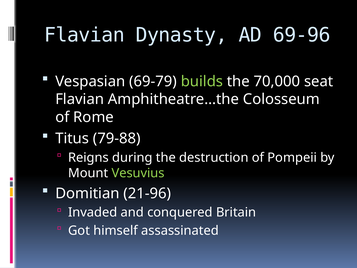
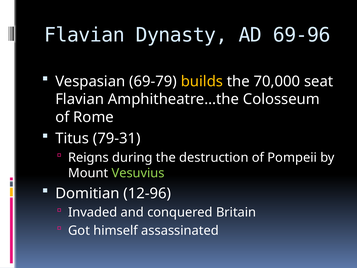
builds colour: light green -> yellow
79-88: 79-88 -> 79-31
21-96: 21-96 -> 12-96
